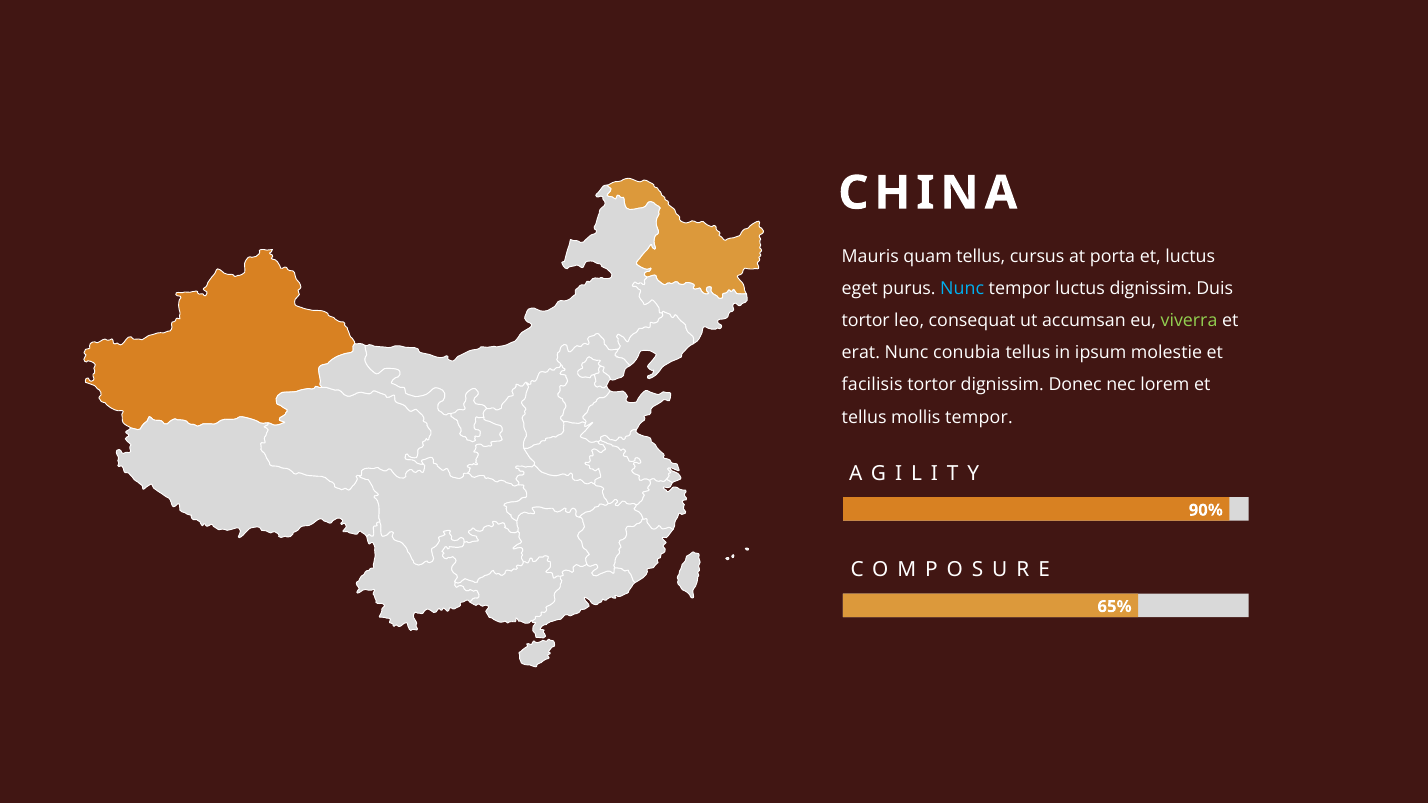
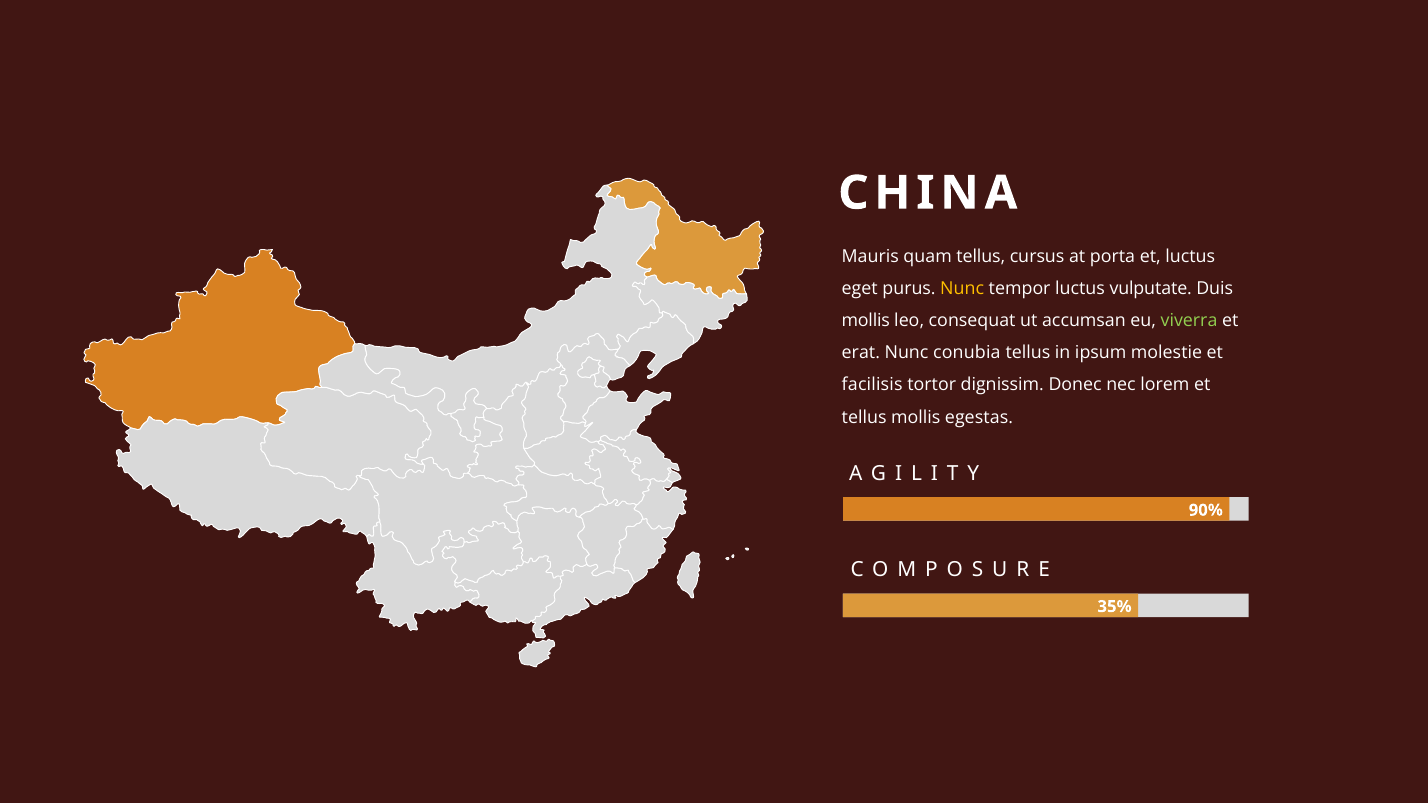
Nunc at (962, 289) colour: light blue -> yellow
luctus dignissim: dignissim -> vulputate
tortor at (866, 321): tortor -> mollis
mollis tempor: tempor -> egestas
65%: 65% -> 35%
